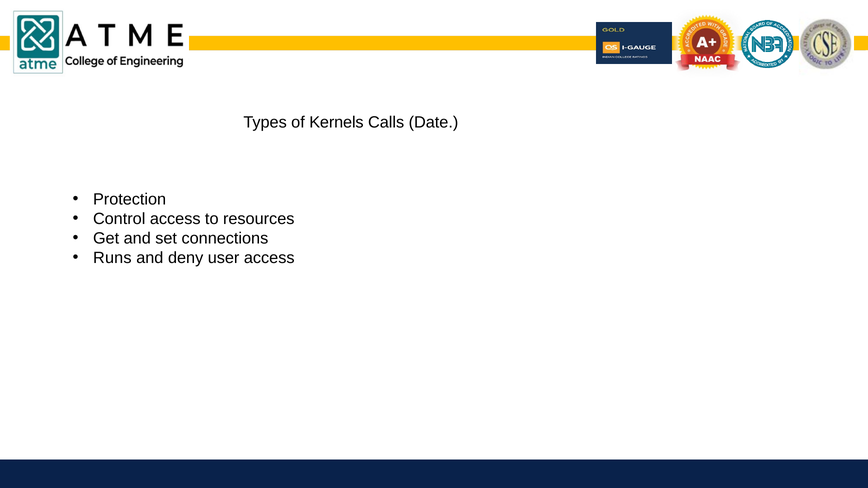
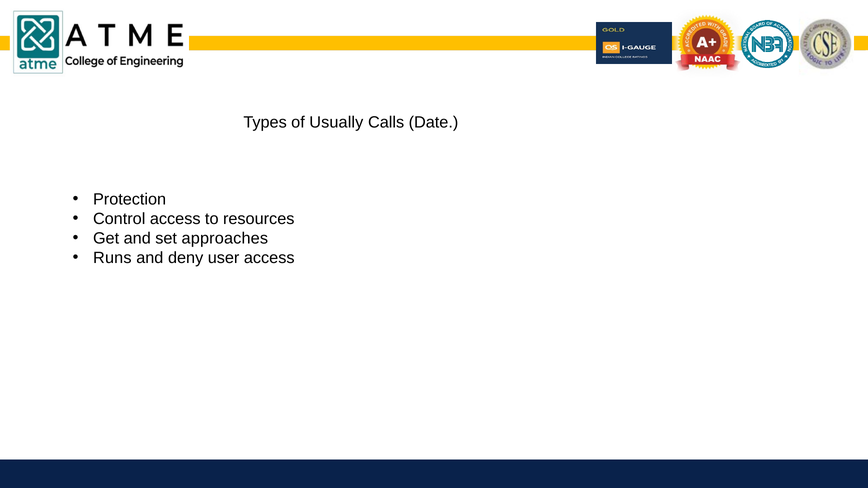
Kernels: Kernels -> Usually
connections: connections -> approaches
